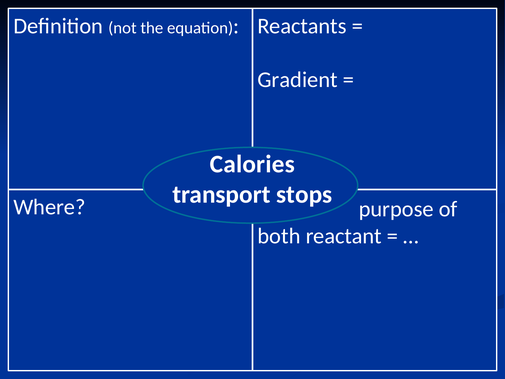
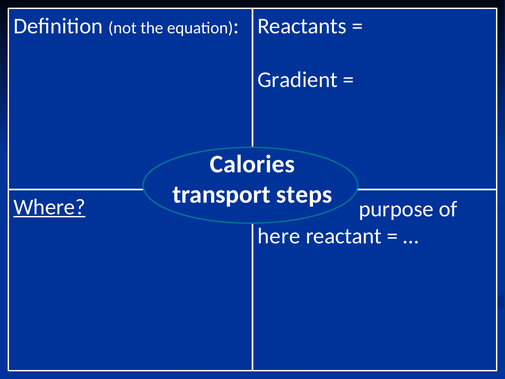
stops: stops -> steps
Where underline: none -> present
both: both -> here
